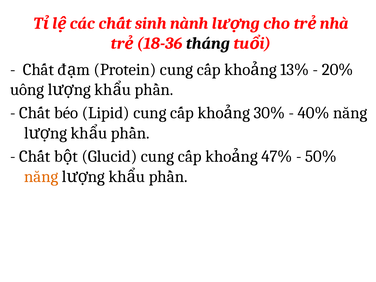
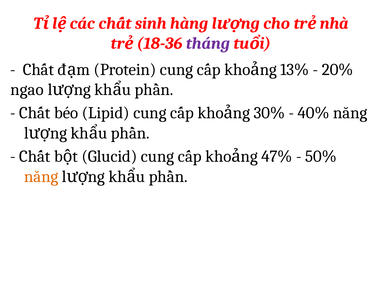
nành: nành -> hàng
tháng colour: black -> purple
uống: uống -> ngao
